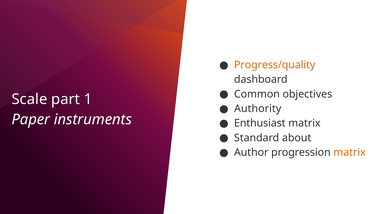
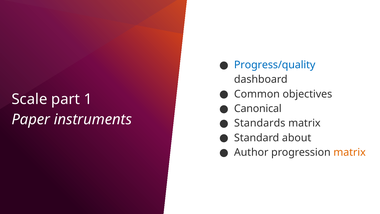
Progress/quality colour: orange -> blue
Authority: Authority -> Canonical
Enthusiast: Enthusiast -> Standards
